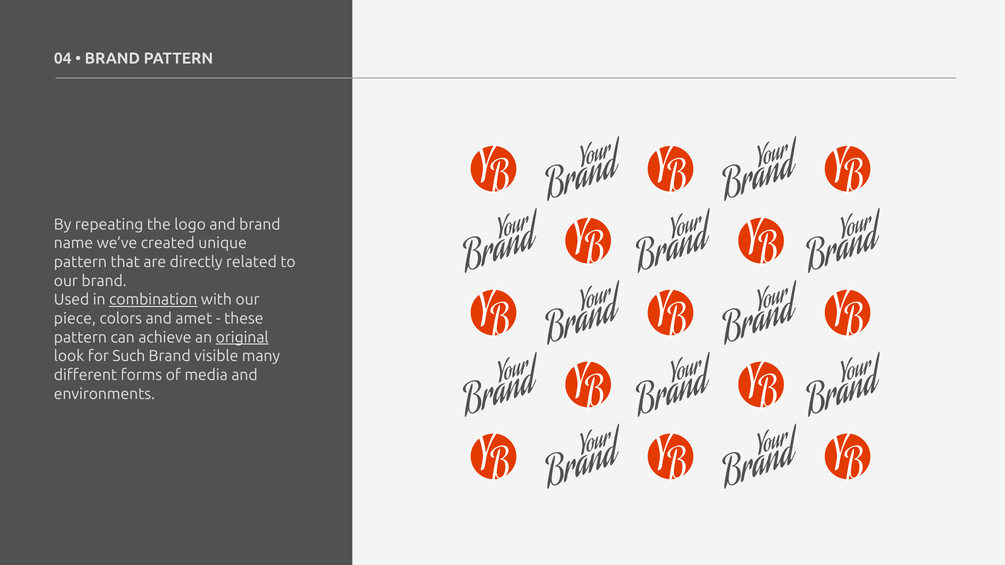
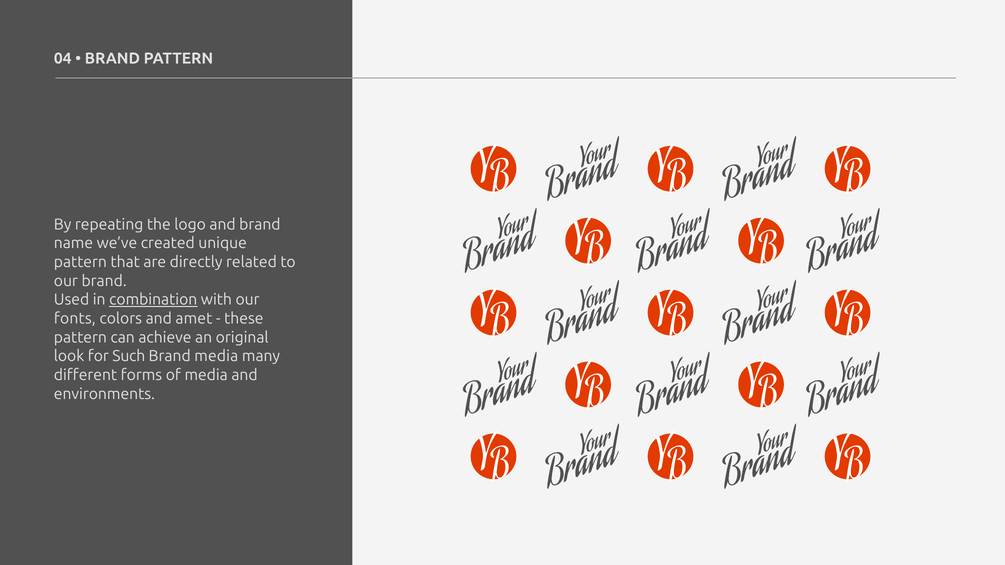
piece: piece -> fonts
original underline: present -> none
Brand visible: visible -> media
